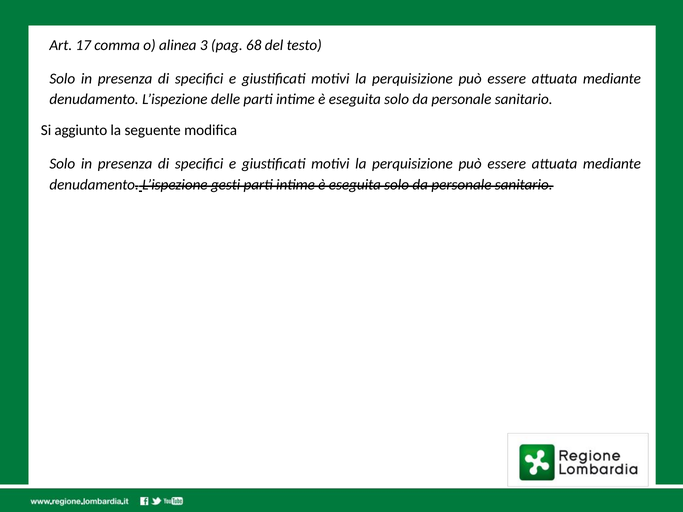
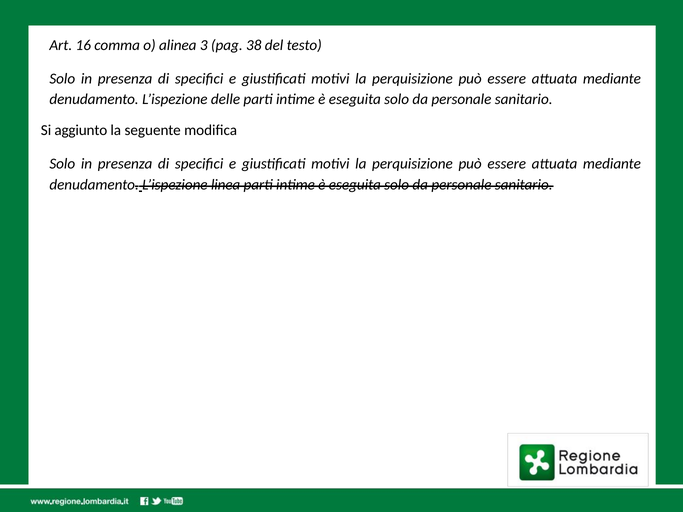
17: 17 -> 16
68: 68 -> 38
gesti: gesti -> linea
